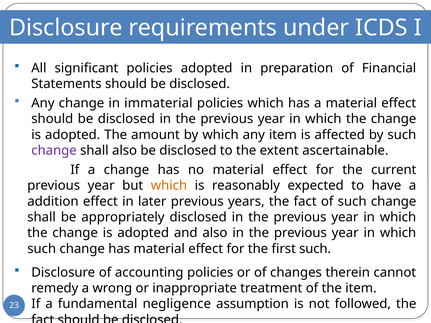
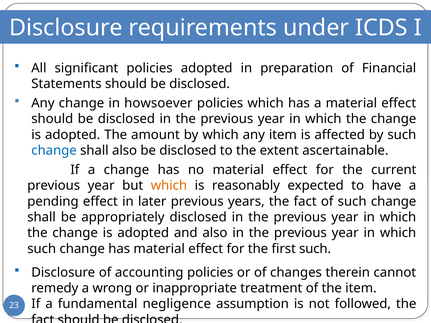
immaterial: immaterial -> howsoever
change at (54, 151) colour: purple -> blue
addition: addition -> pending
